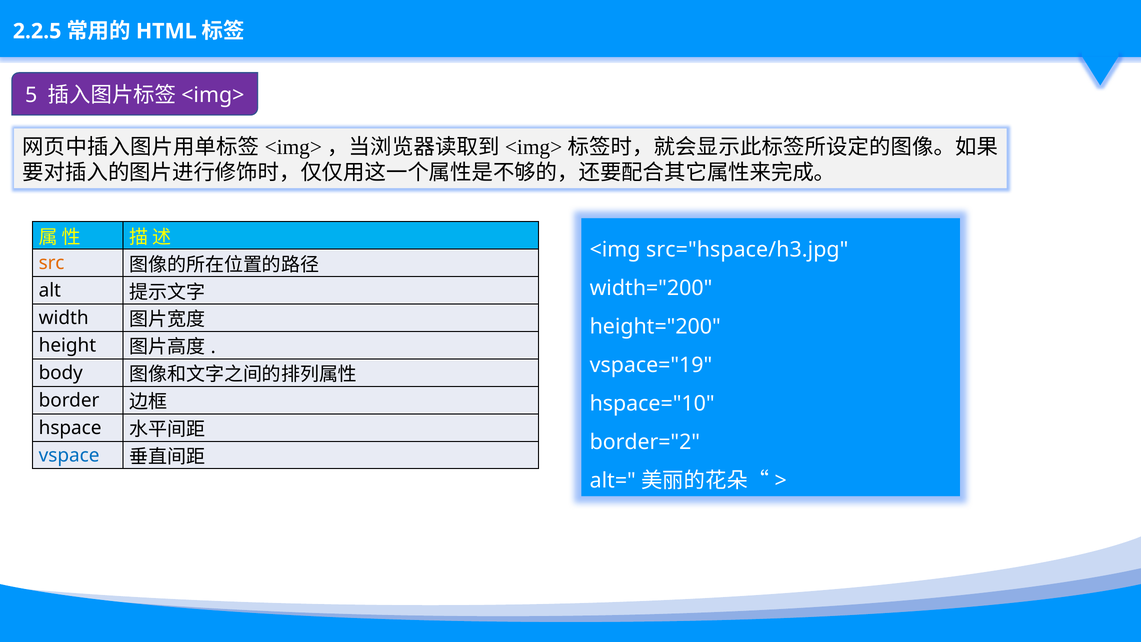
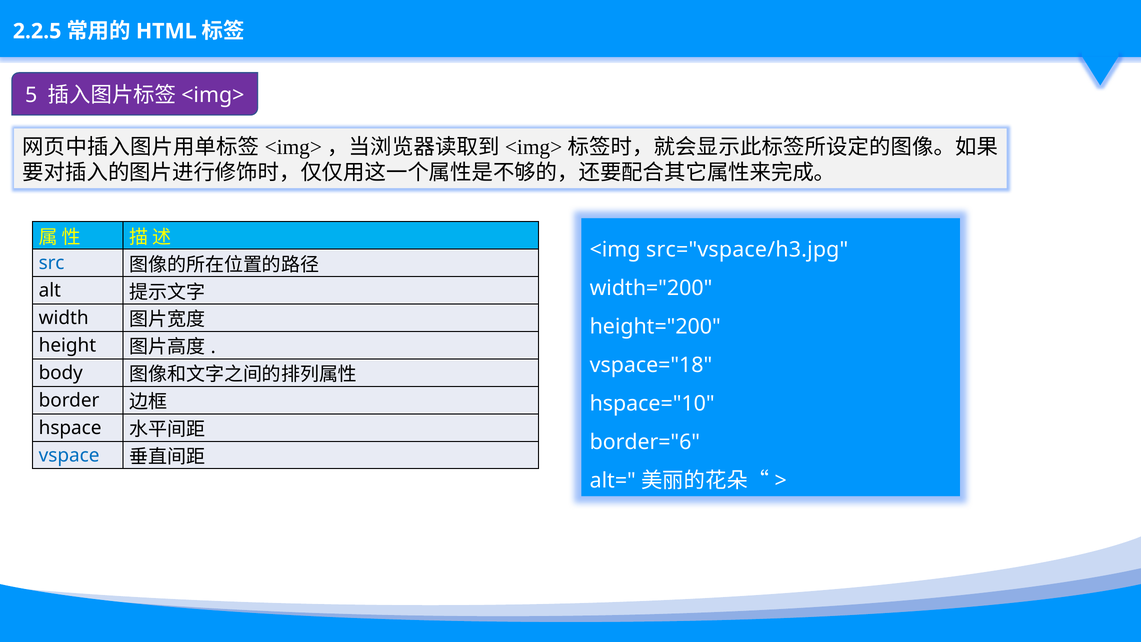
src="hspace/h3.jpg: src="hspace/h3.jpg -> src="vspace/h3.jpg
src colour: orange -> blue
vspace="19: vspace="19 -> vspace="18
border="2: border="2 -> border="6
